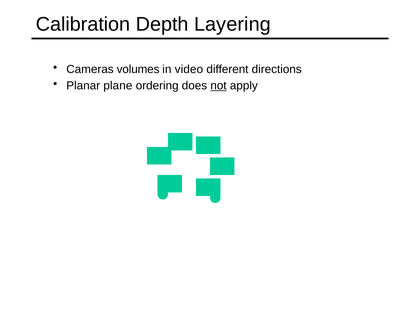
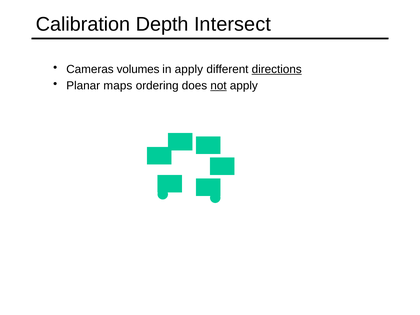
Layering: Layering -> Intersect
in video: video -> apply
directions underline: none -> present
plane: plane -> maps
